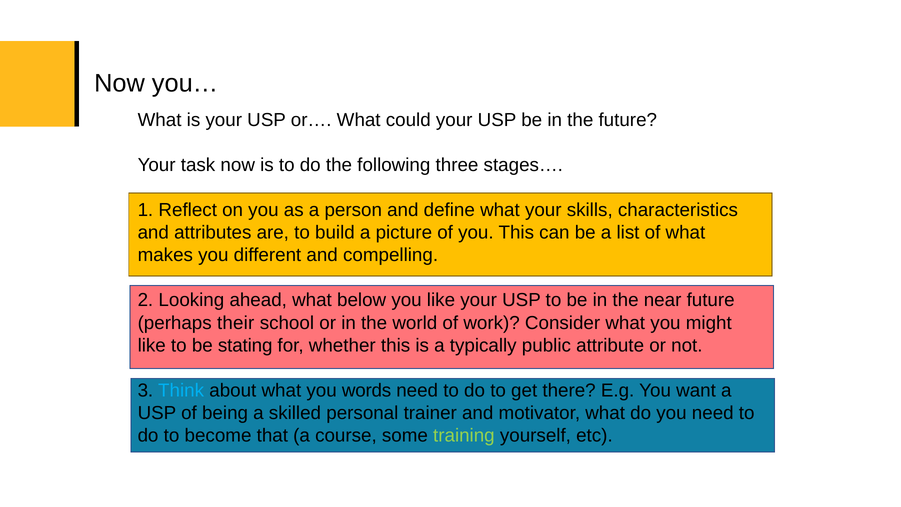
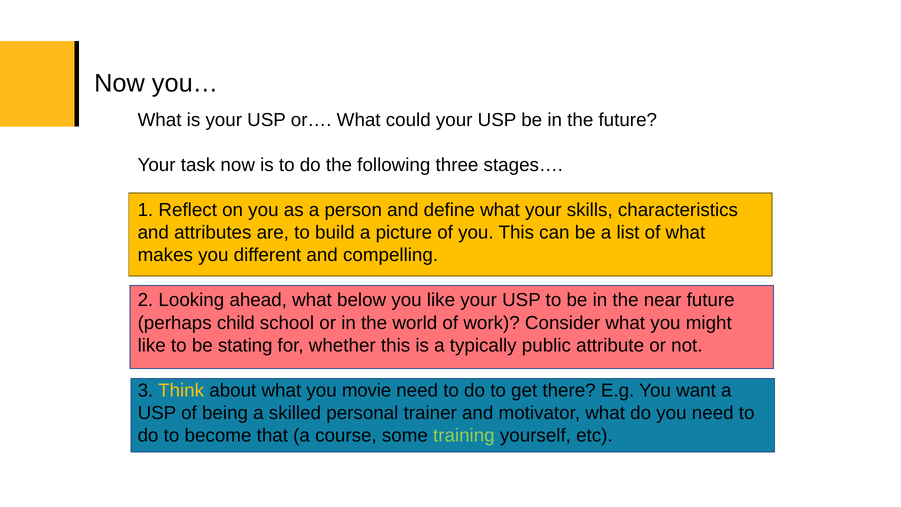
their: their -> child
Think colour: light blue -> yellow
words: words -> movie
